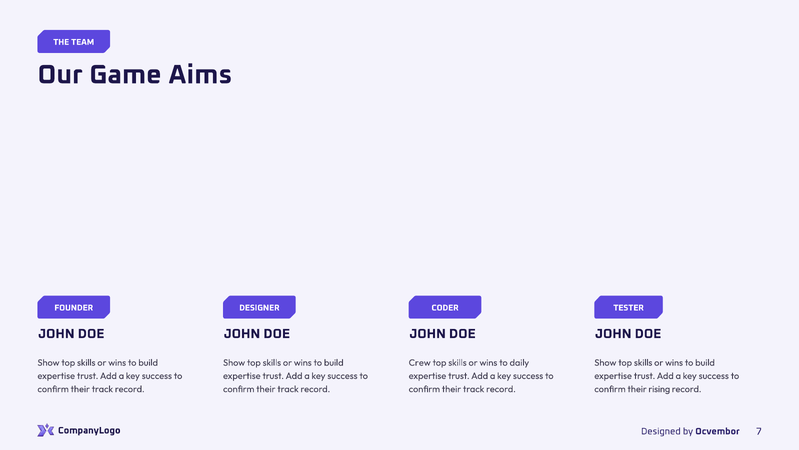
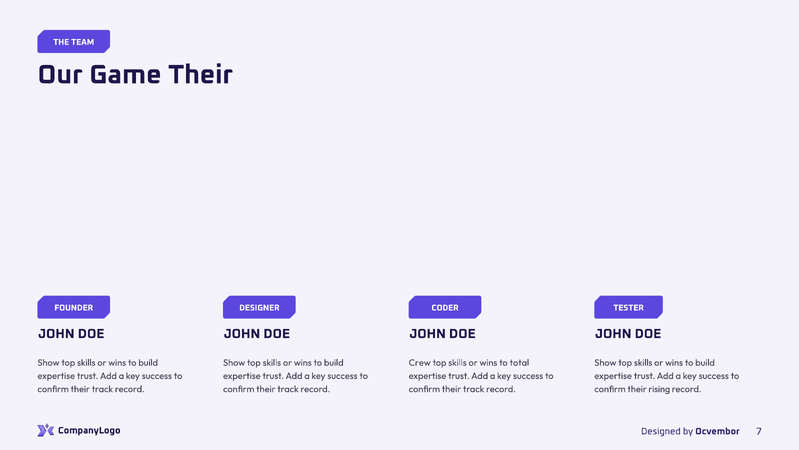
Game Aims: Aims -> Their
daily: daily -> total
